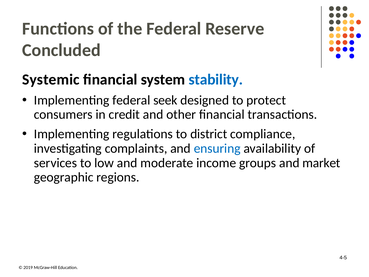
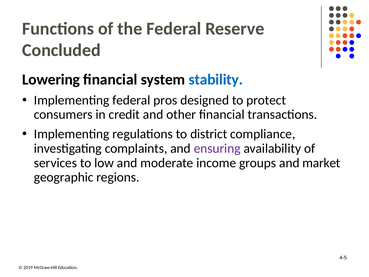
Systemic: Systemic -> Lowering
seek: seek -> pros
ensuring colour: blue -> purple
